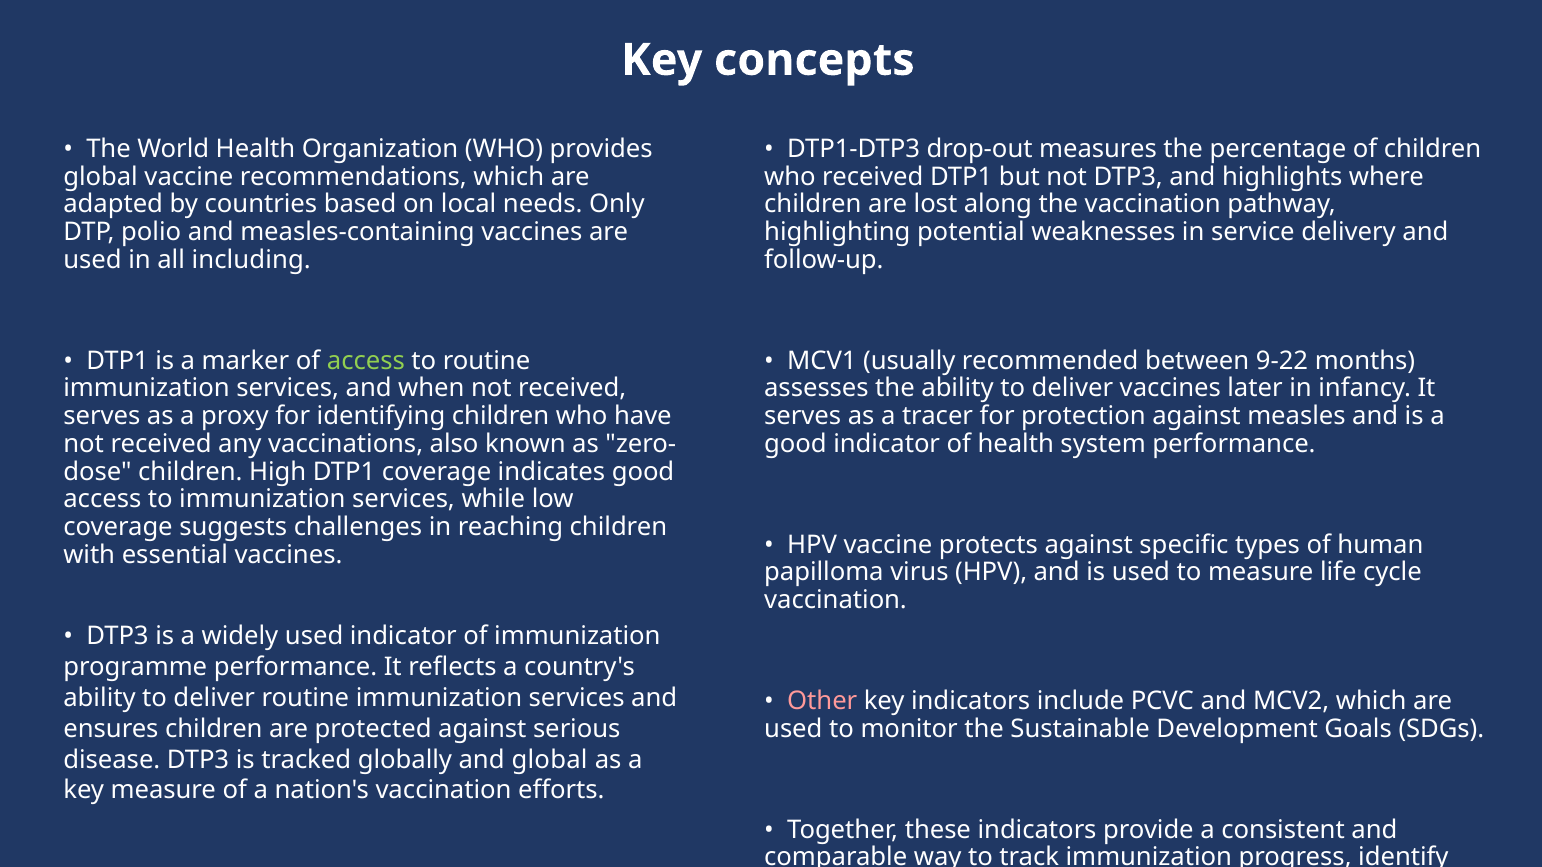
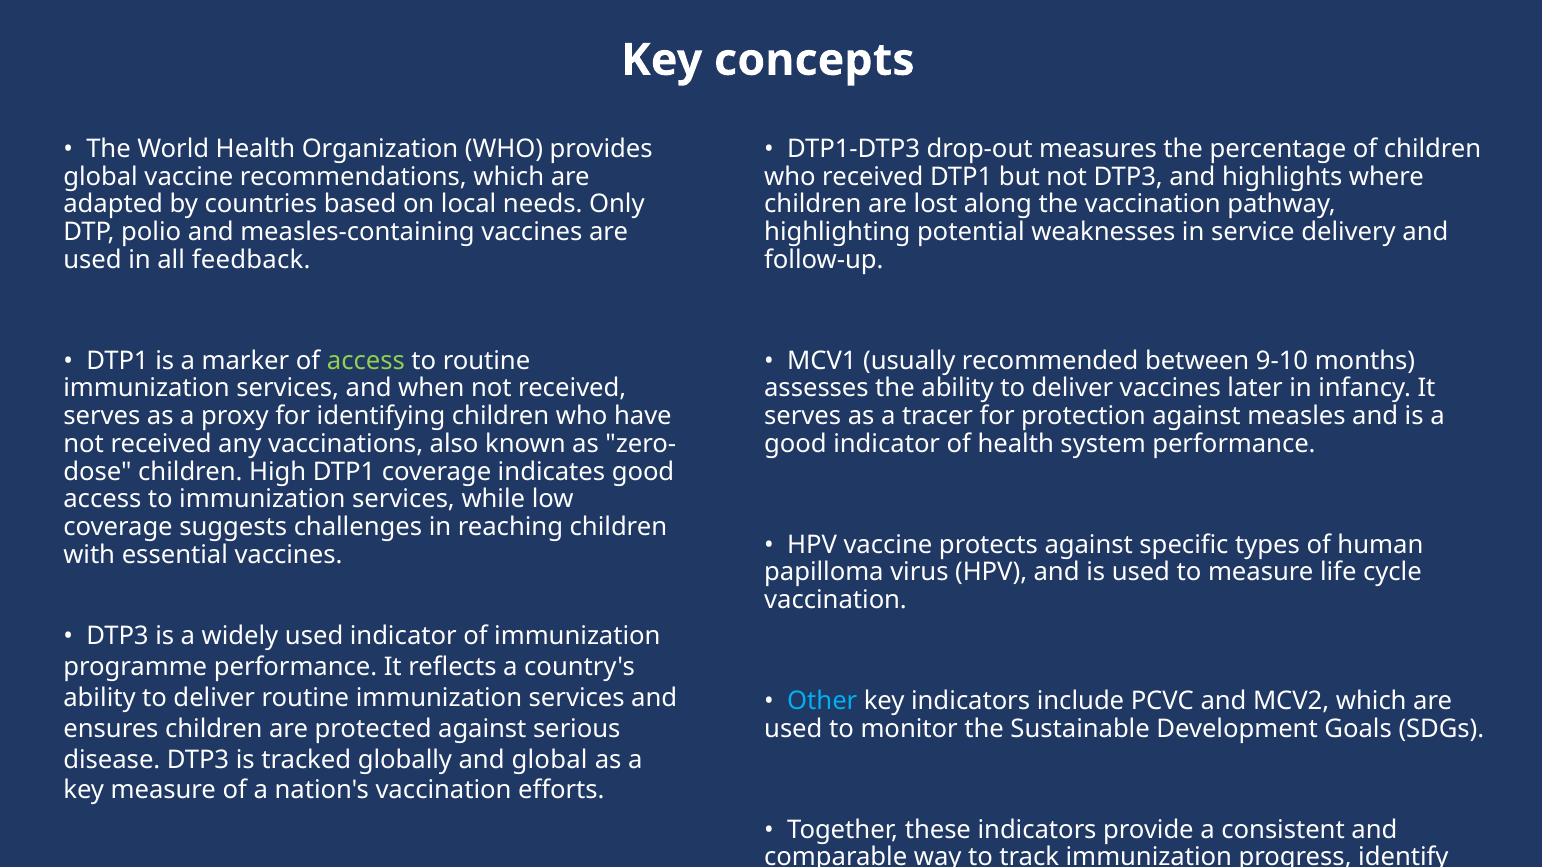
all including: including -> feedback
9-22: 9-22 -> 9-10
Other colour: pink -> light blue
